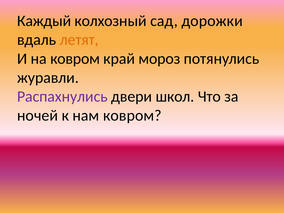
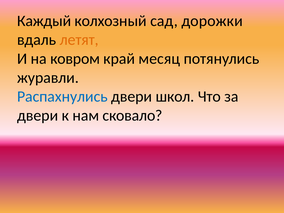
мороз: мороз -> месяц
Распахнулись colour: purple -> blue
ночей at (38, 115): ночей -> двери
нам ковром: ковром -> сковало
